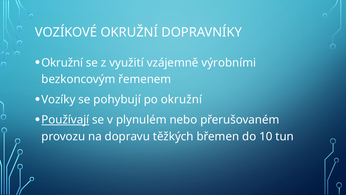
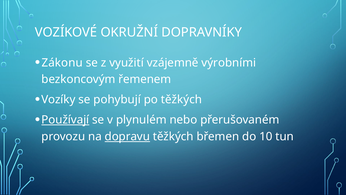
Okružní at (62, 63): Okružní -> Zákonu
po okružní: okružní -> těžkých
dopravu underline: none -> present
